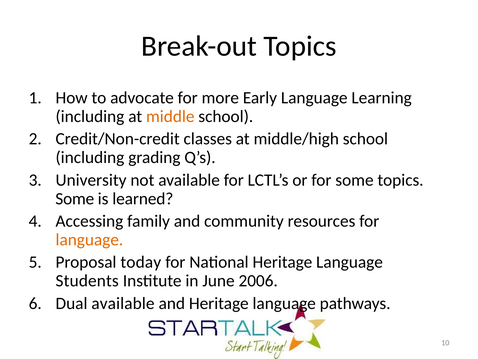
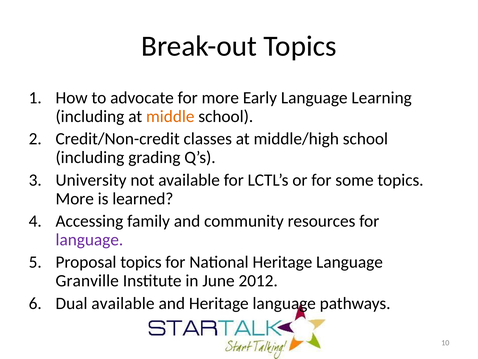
Some at (75, 198): Some -> More
language at (89, 239) colour: orange -> purple
Proposal today: today -> topics
Students: Students -> Granville
2006: 2006 -> 2012
